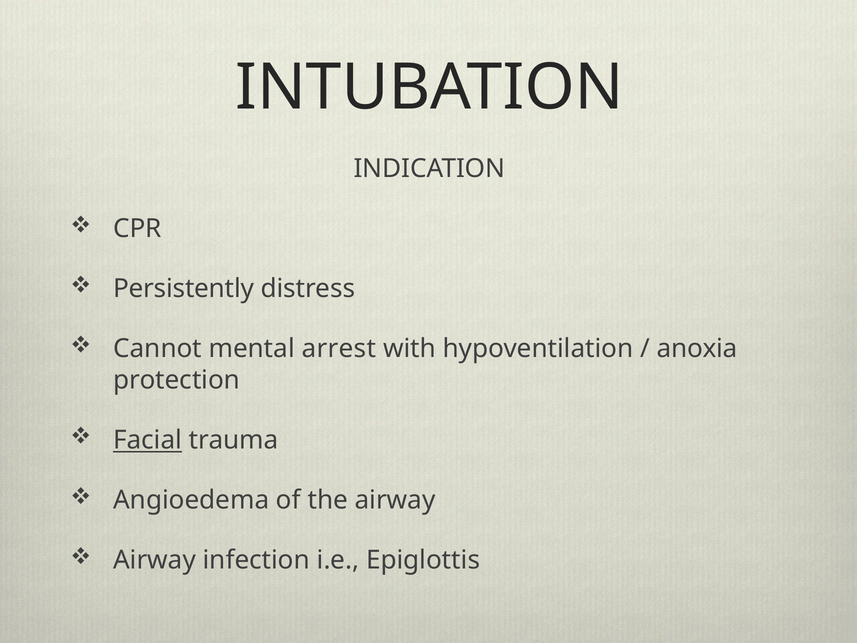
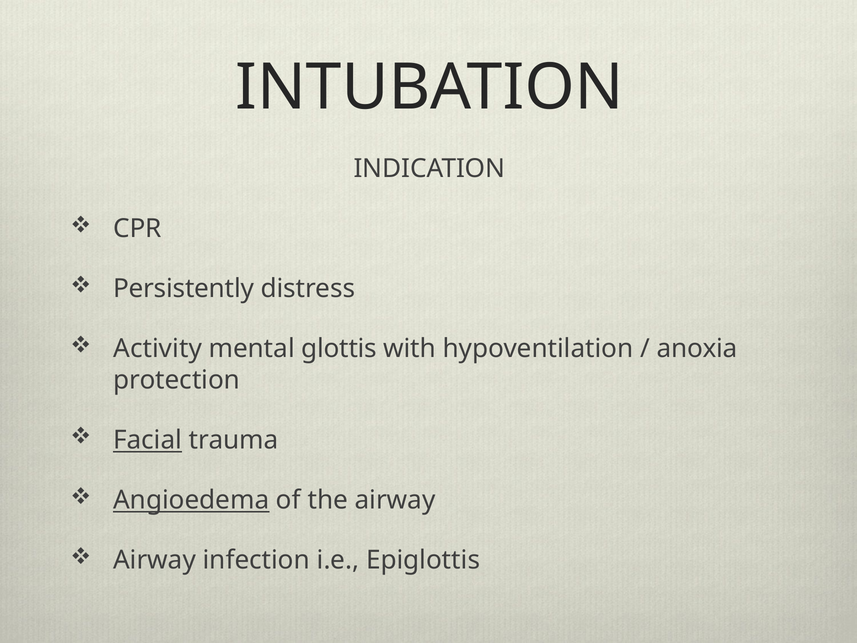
Cannot: Cannot -> Activity
arrest: arrest -> glottis
Angioedema underline: none -> present
